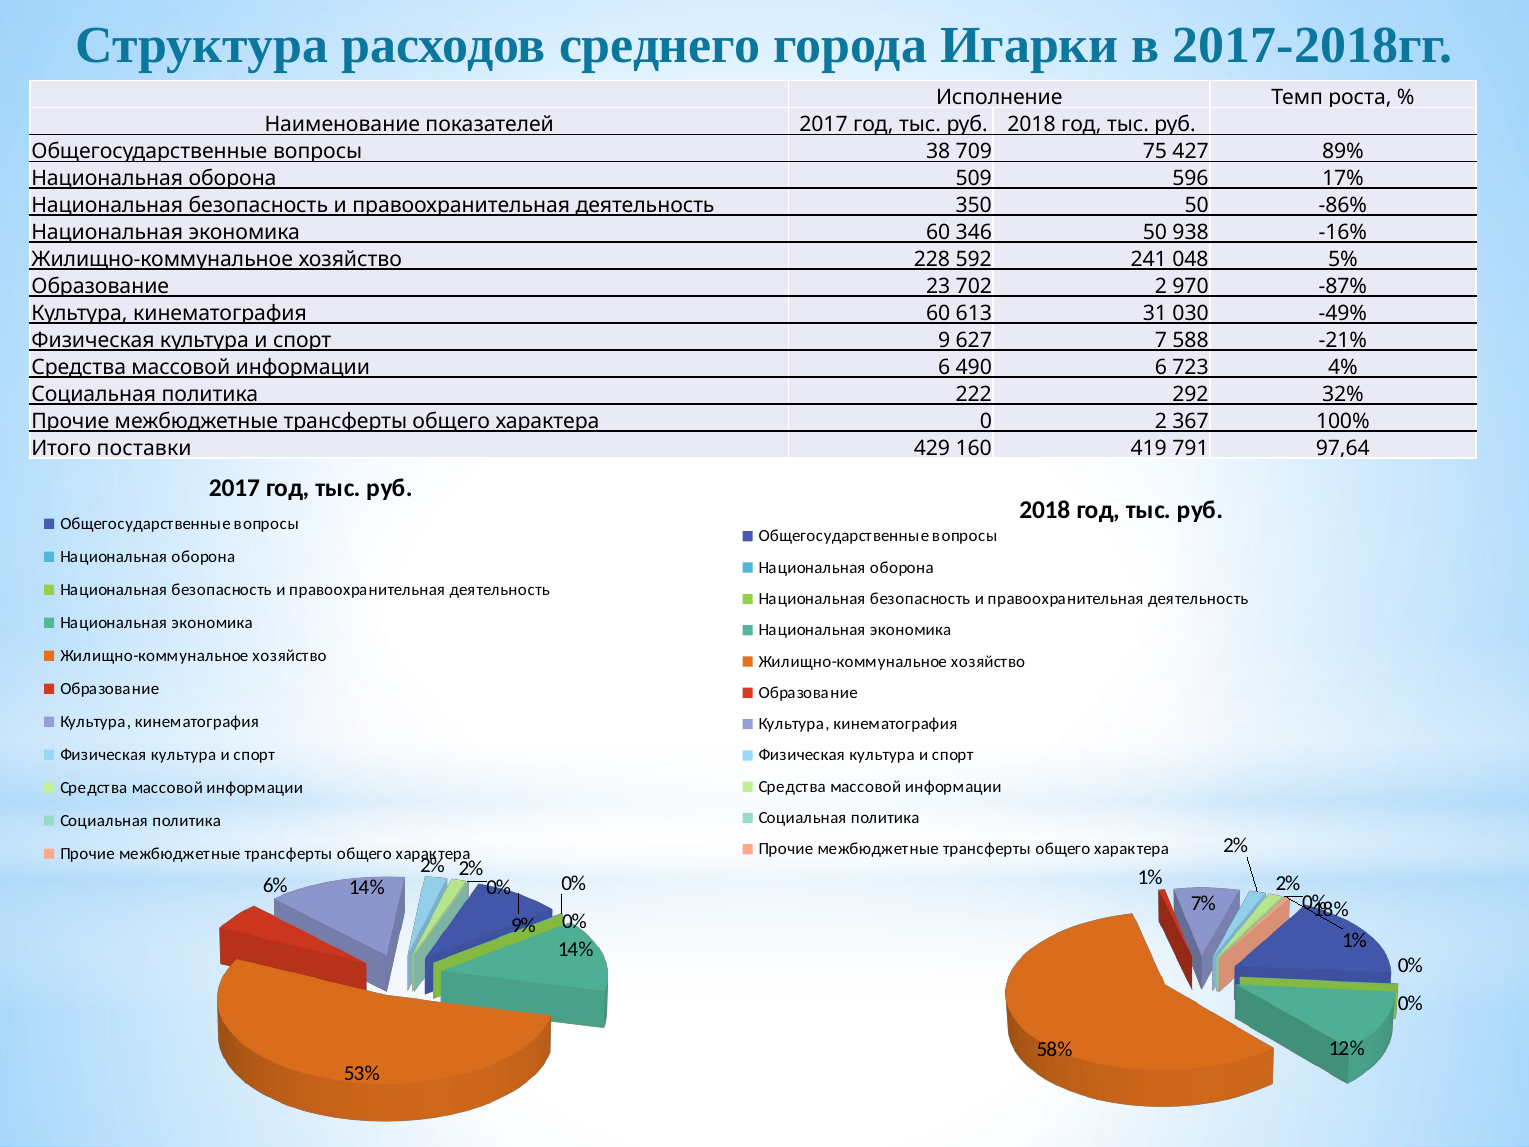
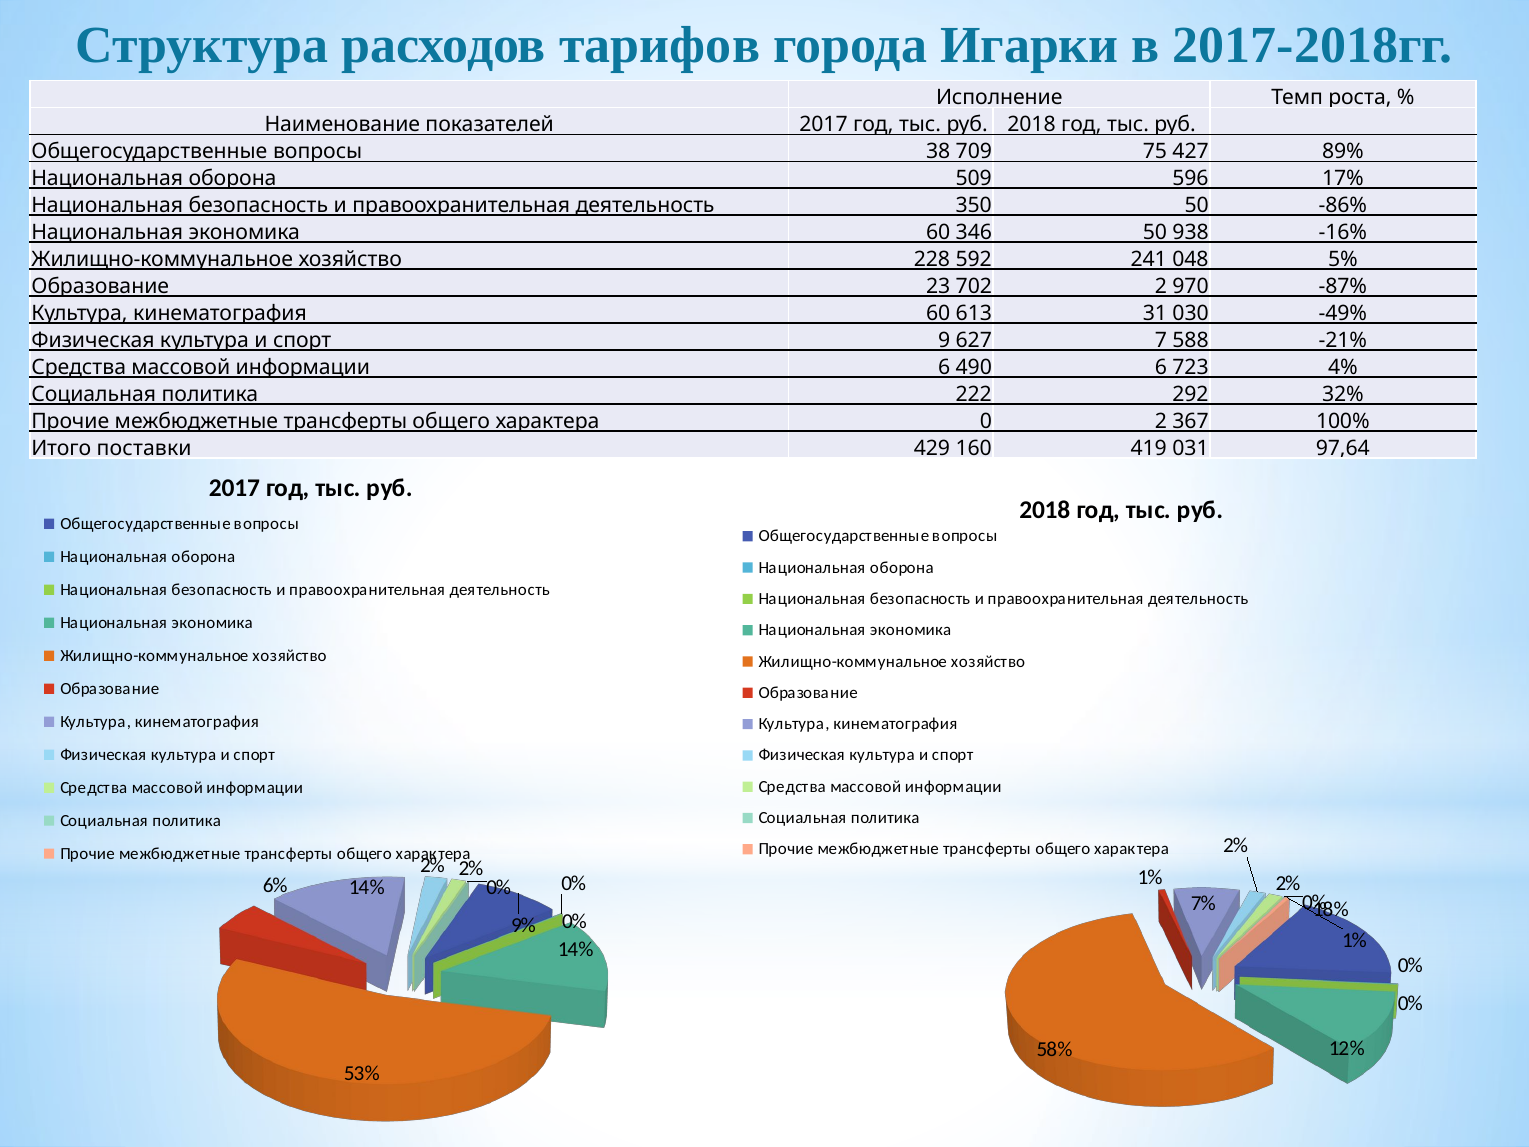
среднего: среднего -> тарифов
791: 791 -> 031
